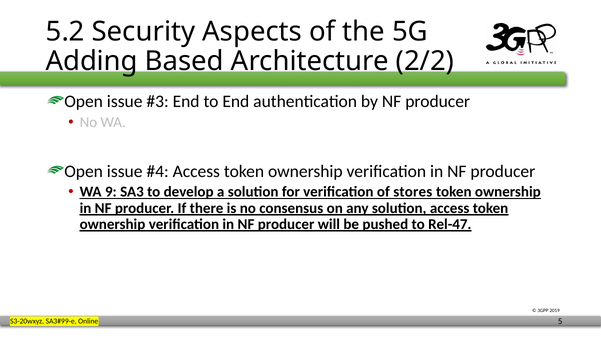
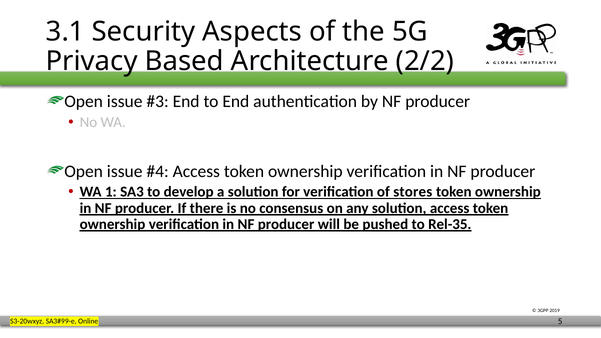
5.2: 5.2 -> 3.1
Adding: Adding -> Privacy
9: 9 -> 1
Rel-47: Rel-47 -> Rel-35
